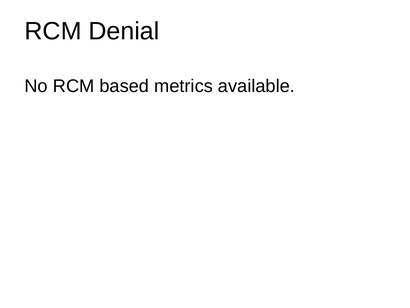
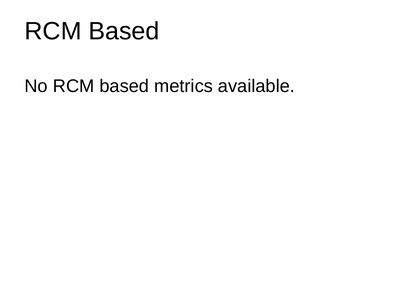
Denial at (124, 31): Denial -> Based
